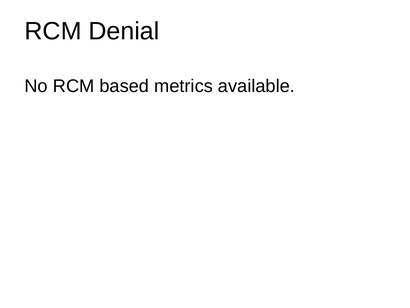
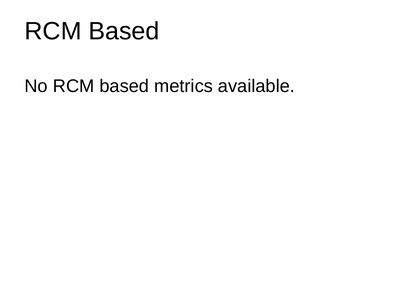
Denial at (124, 31): Denial -> Based
